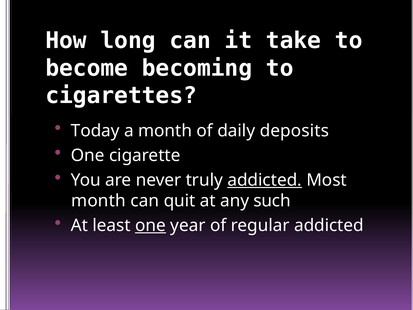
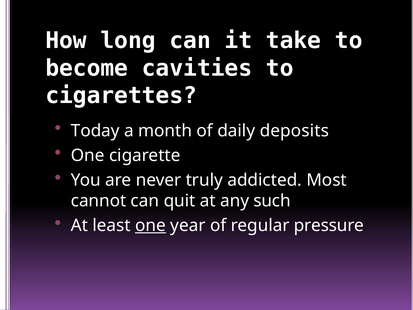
becoming: becoming -> cavities
addicted at (265, 180) underline: present -> none
month at (98, 201): month -> cannot
regular addicted: addicted -> pressure
